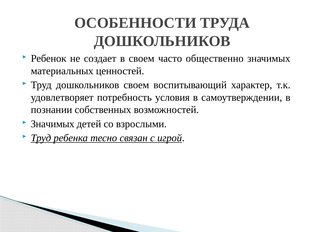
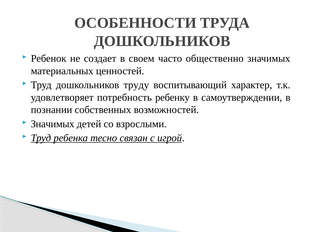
дошкольников своем: своем -> труду
условия: условия -> ребенку
